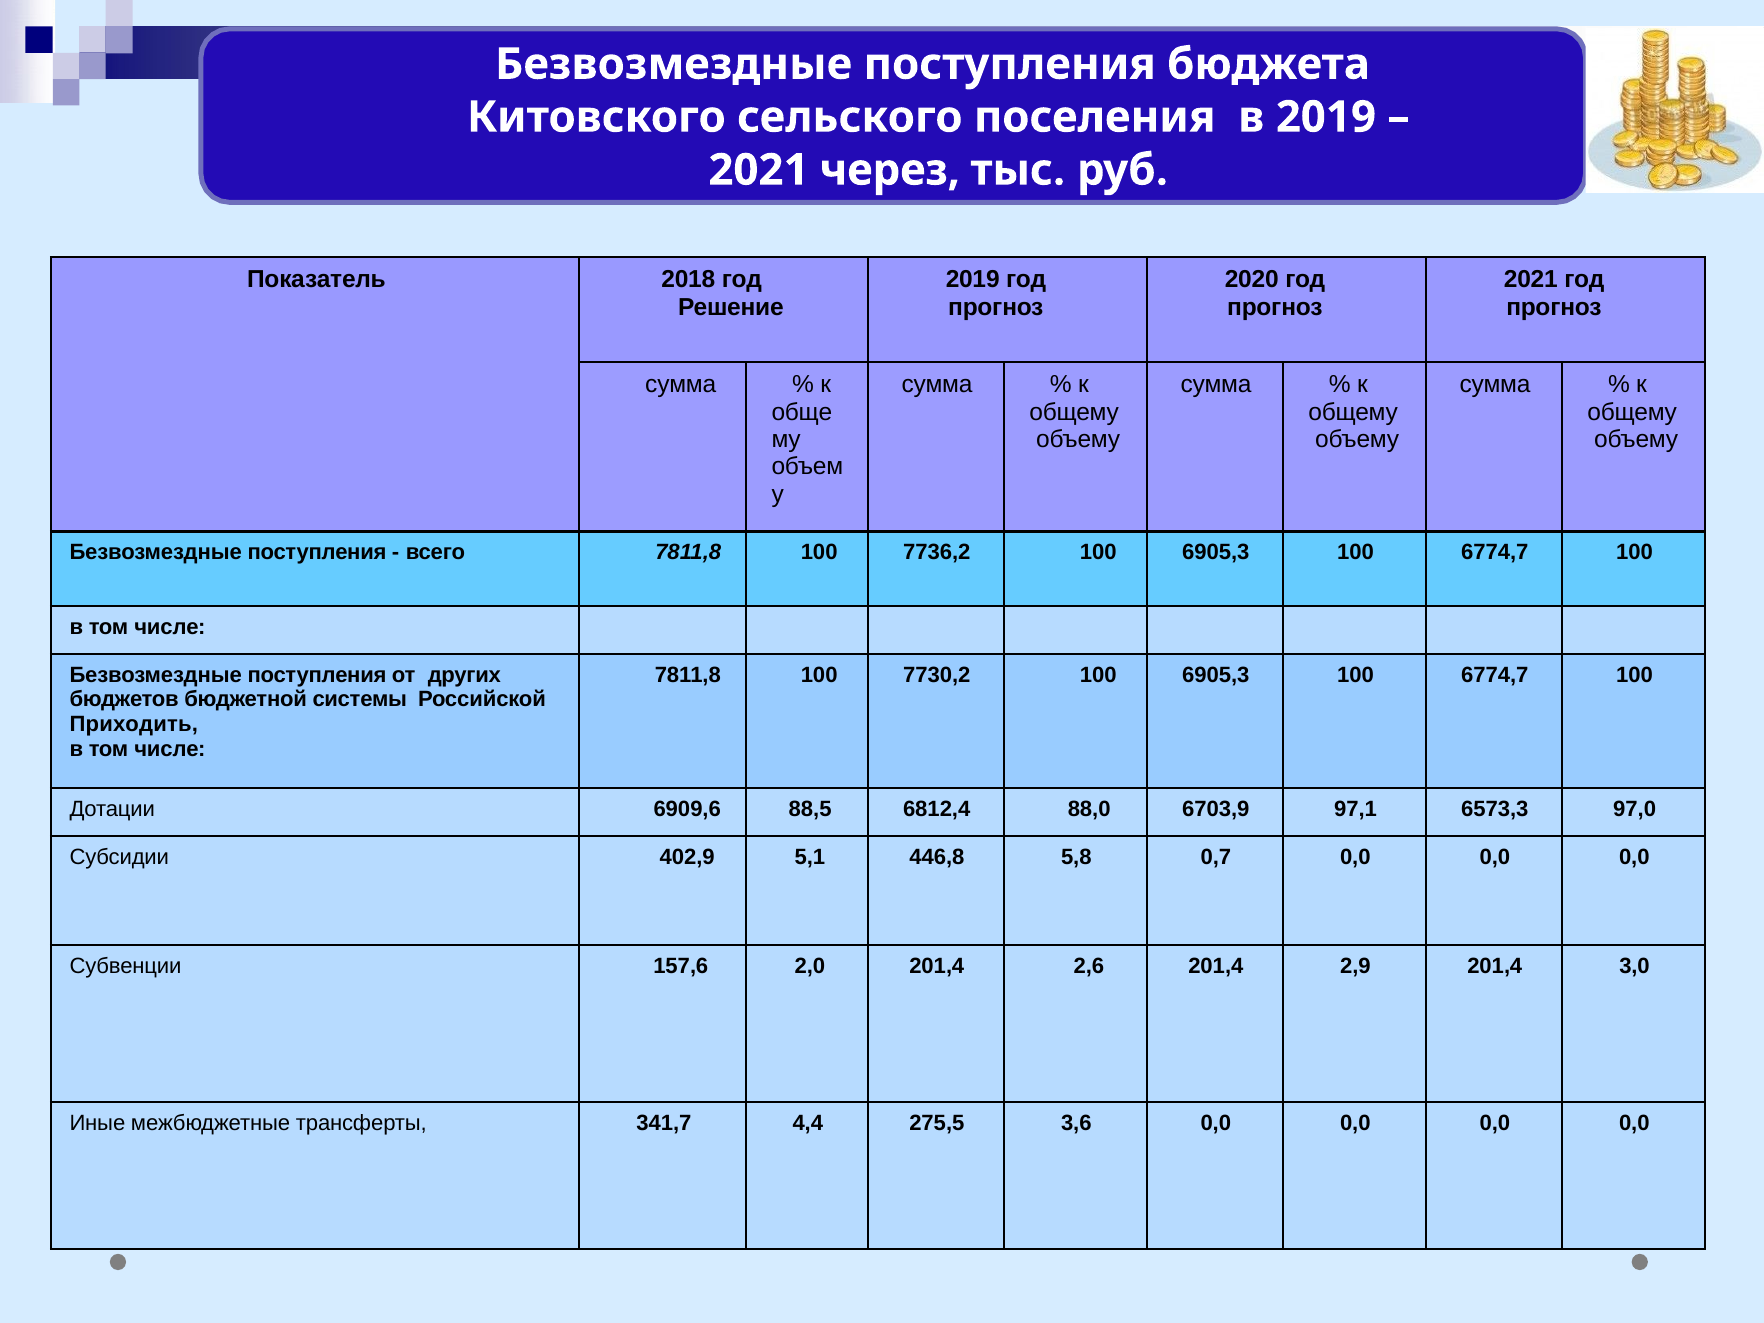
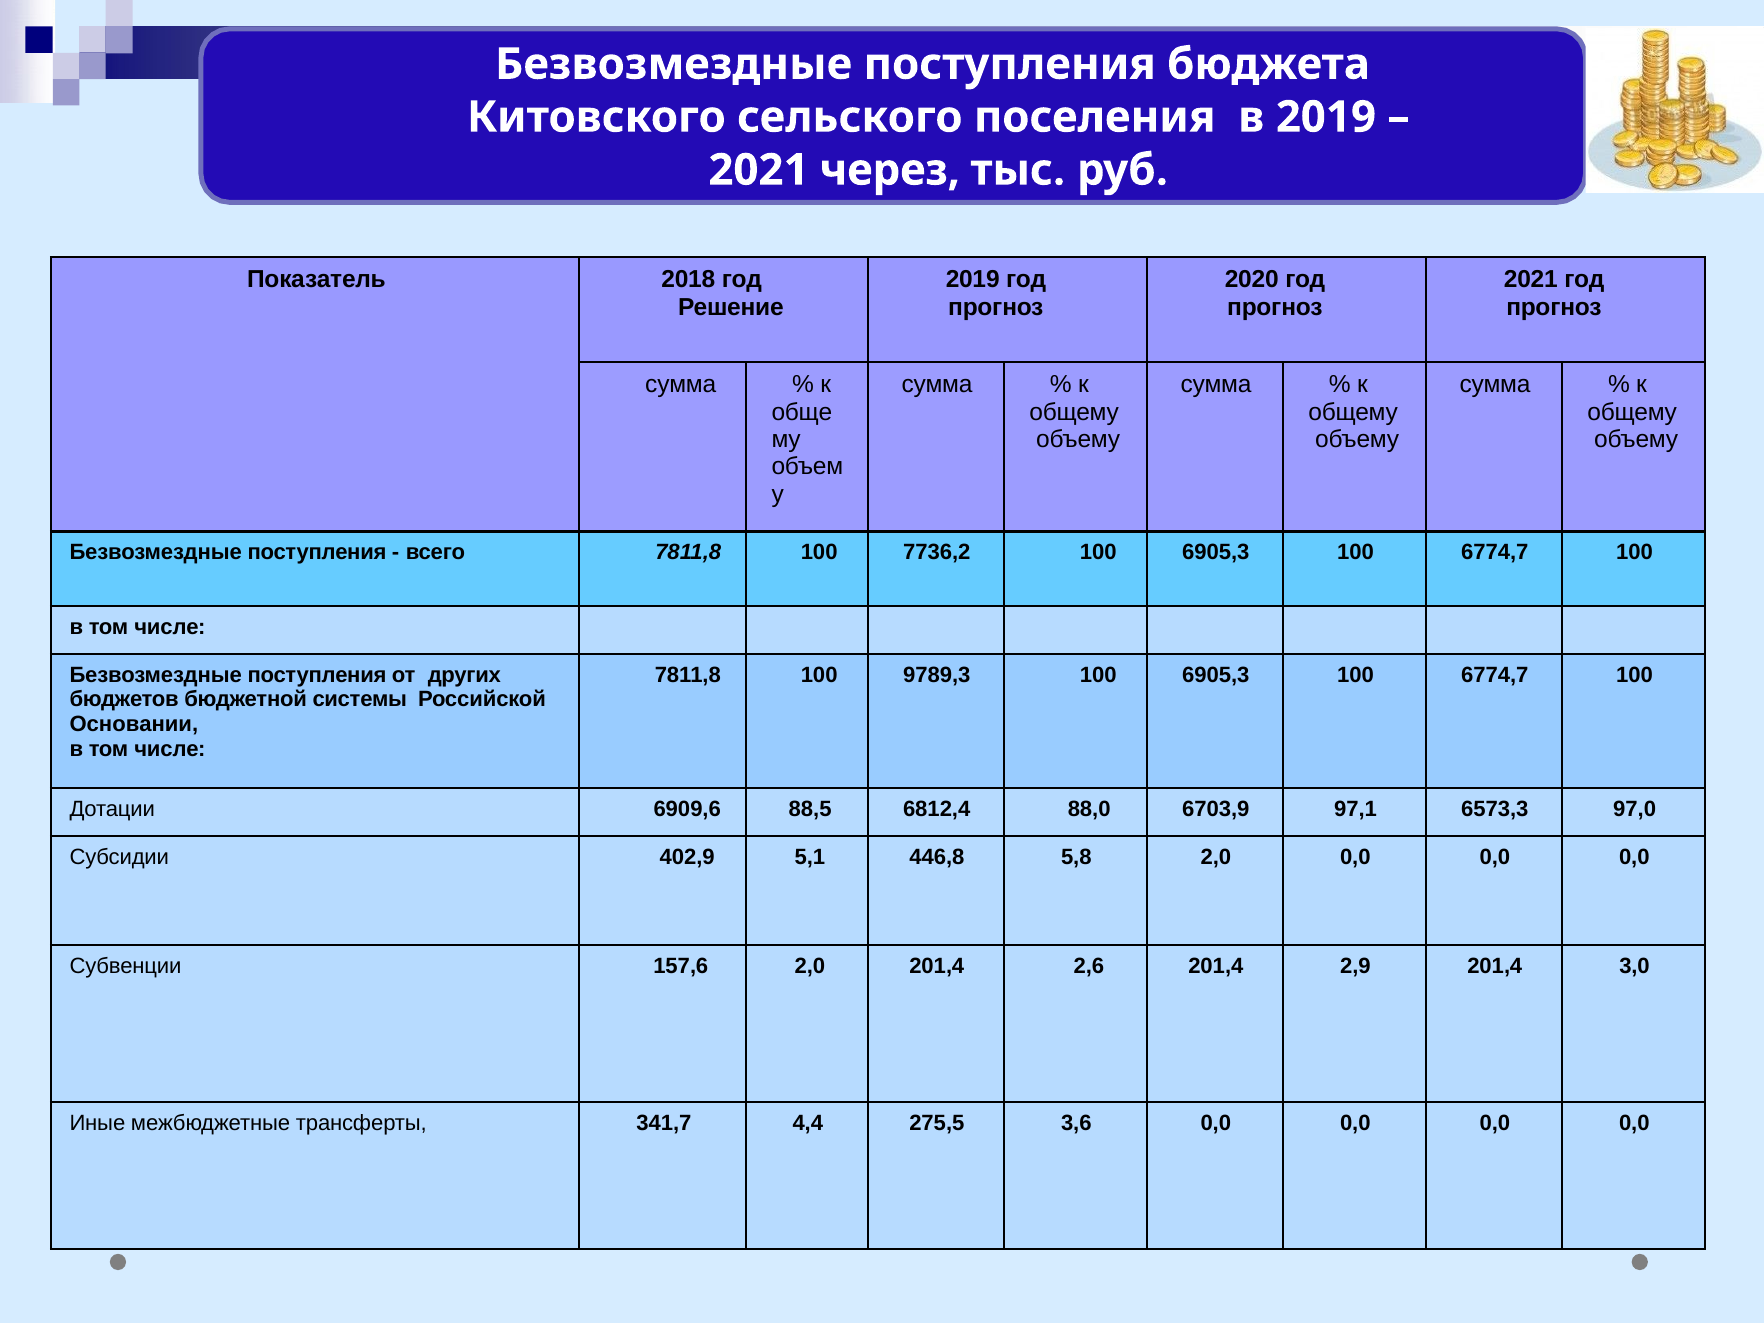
7730,2: 7730,2 -> 9789,3
Приходить: Приходить -> Основании
5,8 0,7: 0,7 -> 2,0
